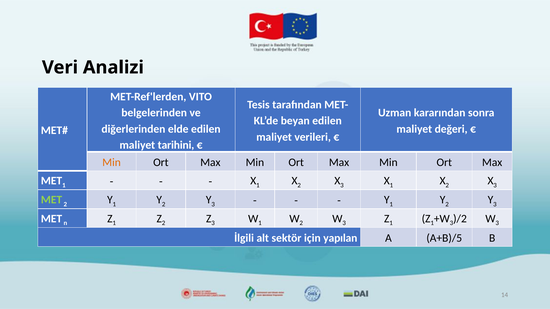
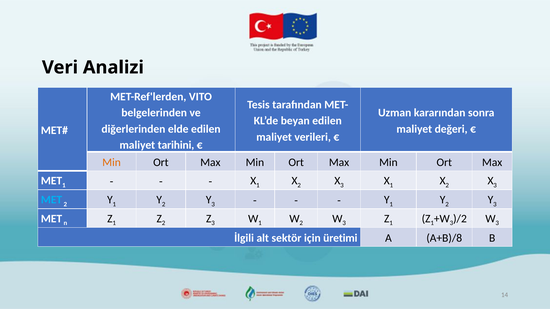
MET at (52, 200) colour: light green -> light blue
yapılan: yapılan -> üretimi
A+B)/5: A+B)/5 -> A+B)/8
